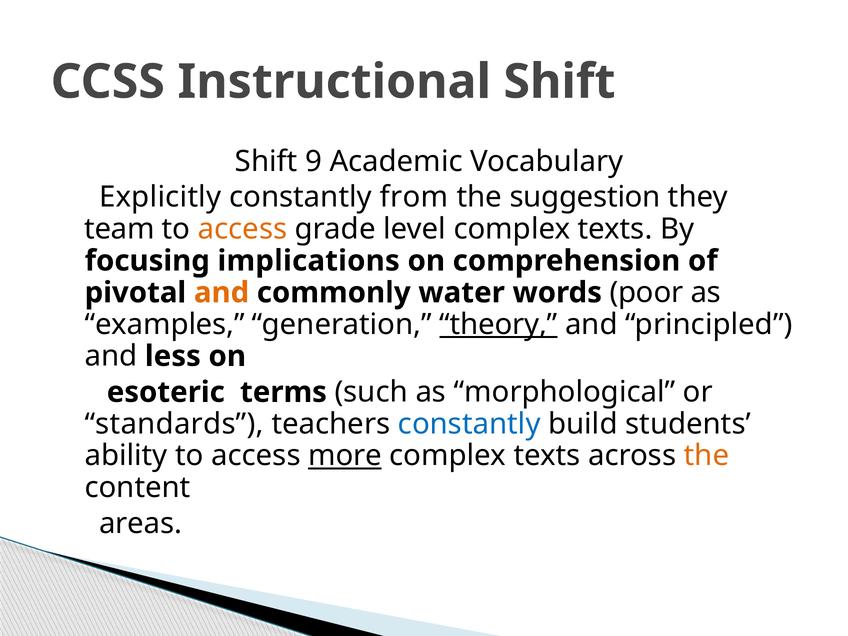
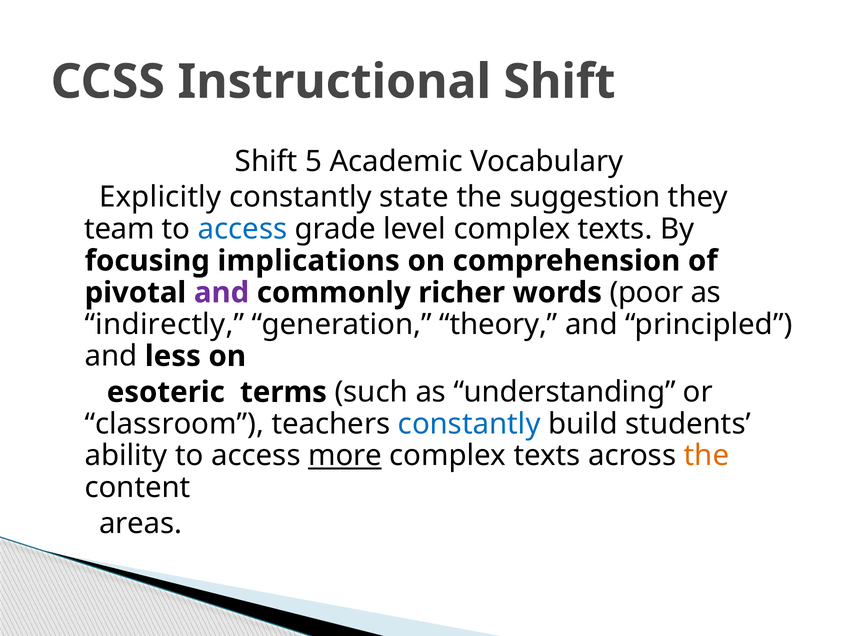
9: 9 -> 5
from: from -> state
access at (243, 229) colour: orange -> blue
and at (222, 293) colour: orange -> purple
water: water -> richer
examples: examples -> indirectly
theory underline: present -> none
morphological: morphological -> understanding
standards: standards -> classroom
